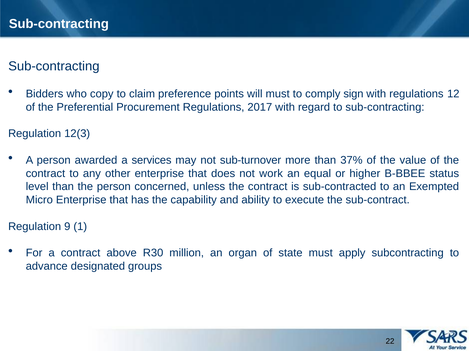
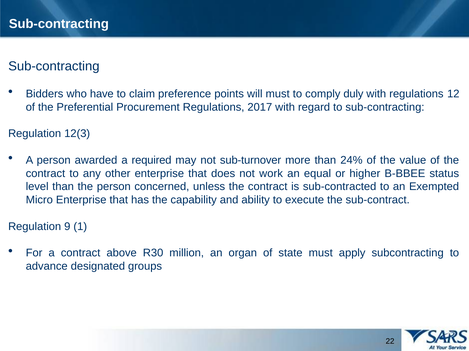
copy: copy -> have
sign: sign -> duly
services: services -> required
37%: 37% -> 24%
